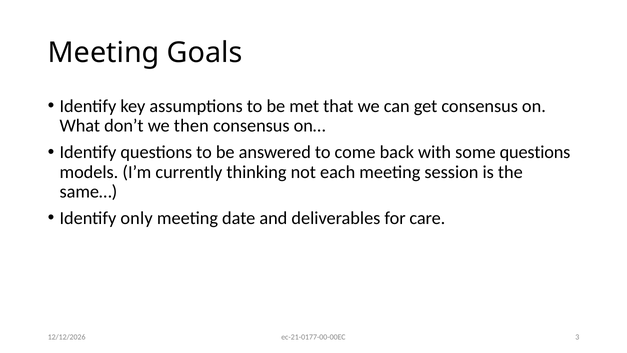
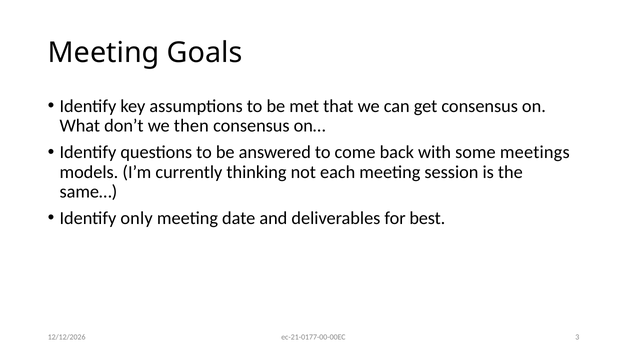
some questions: questions -> meetings
care: care -> best
